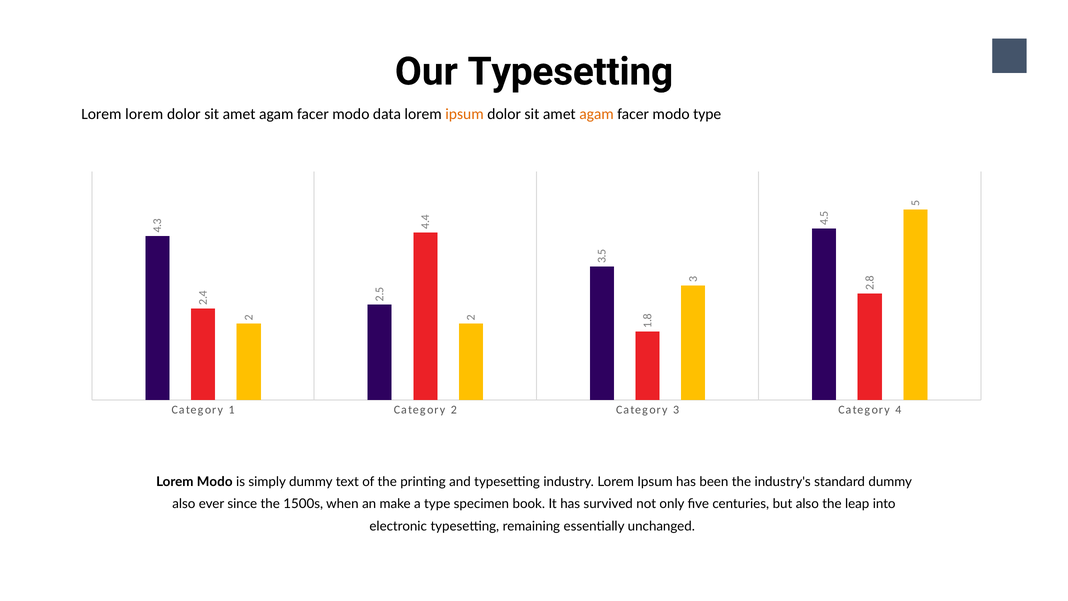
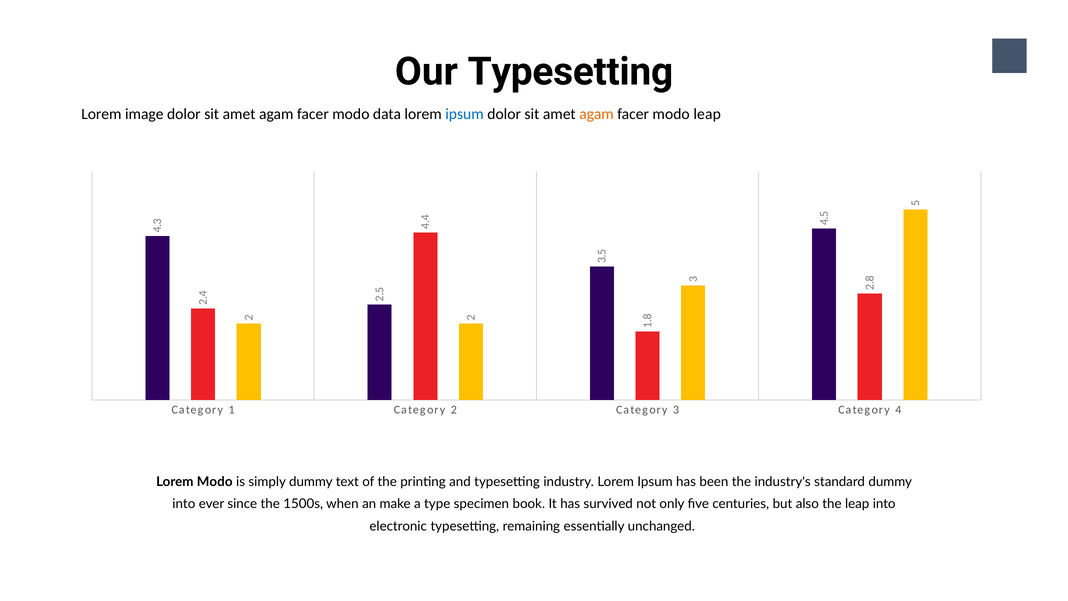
Lorem lorem: lorem -> image
ipsum at (464, 114) colour: orange -> blue
modo type: type -> leap
also at (184, 504): also -> into
